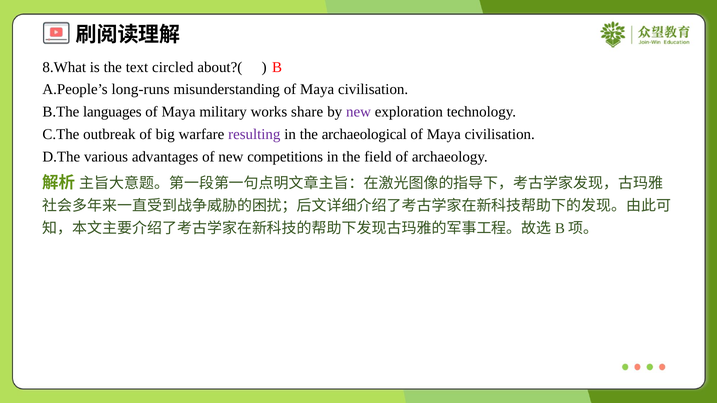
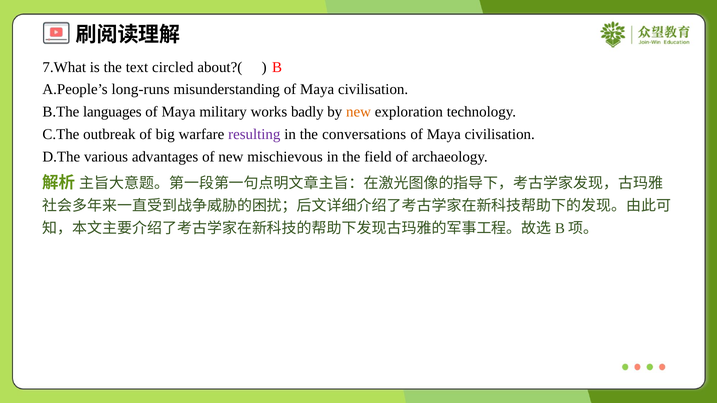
8.What: 8.What -> 7.What
share: share -> badly
new at (359, 112) colour: purple -> orange
archaeological: archaeological -> conversations
competitions: competitions -> mischievous
